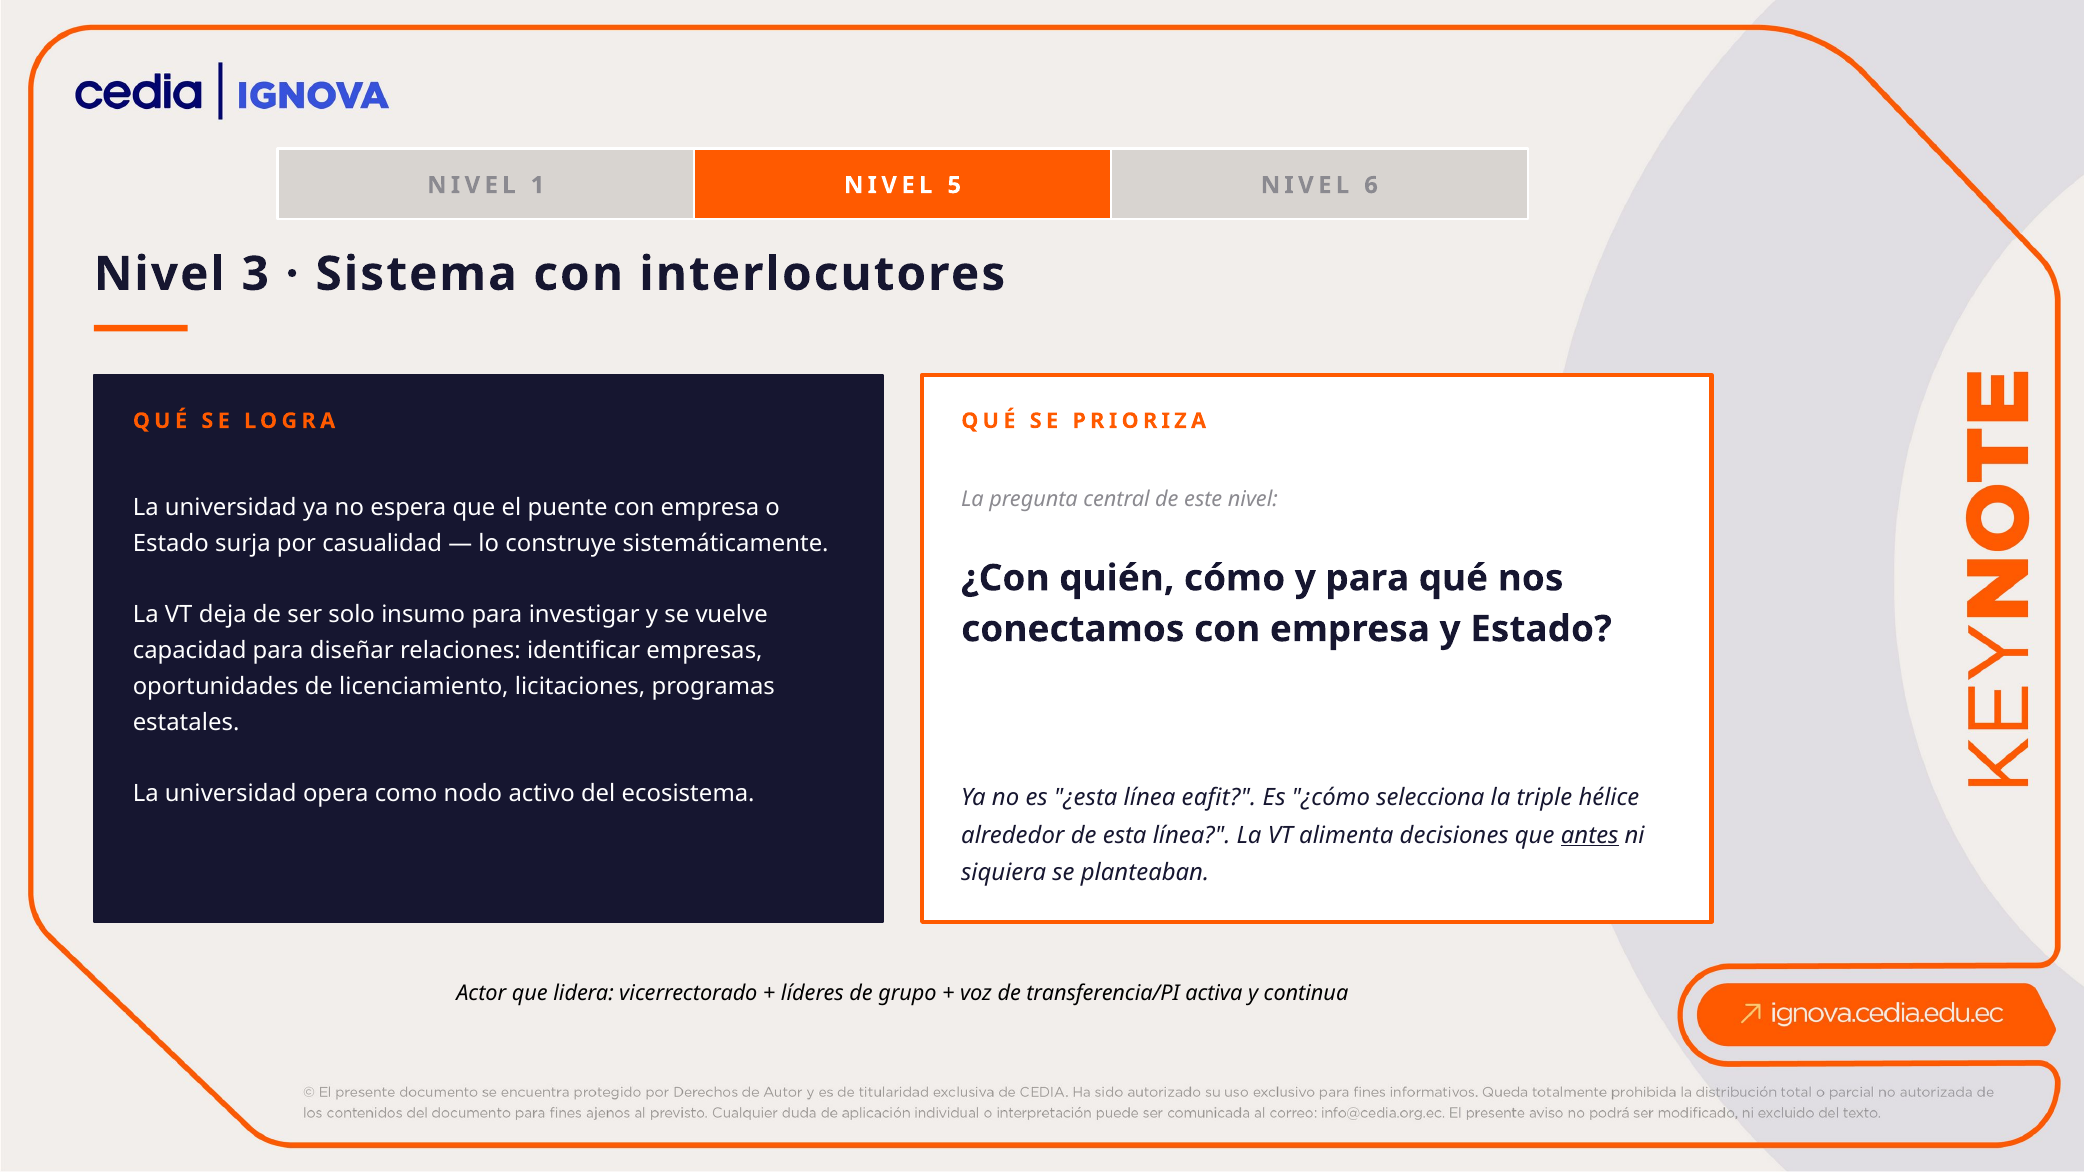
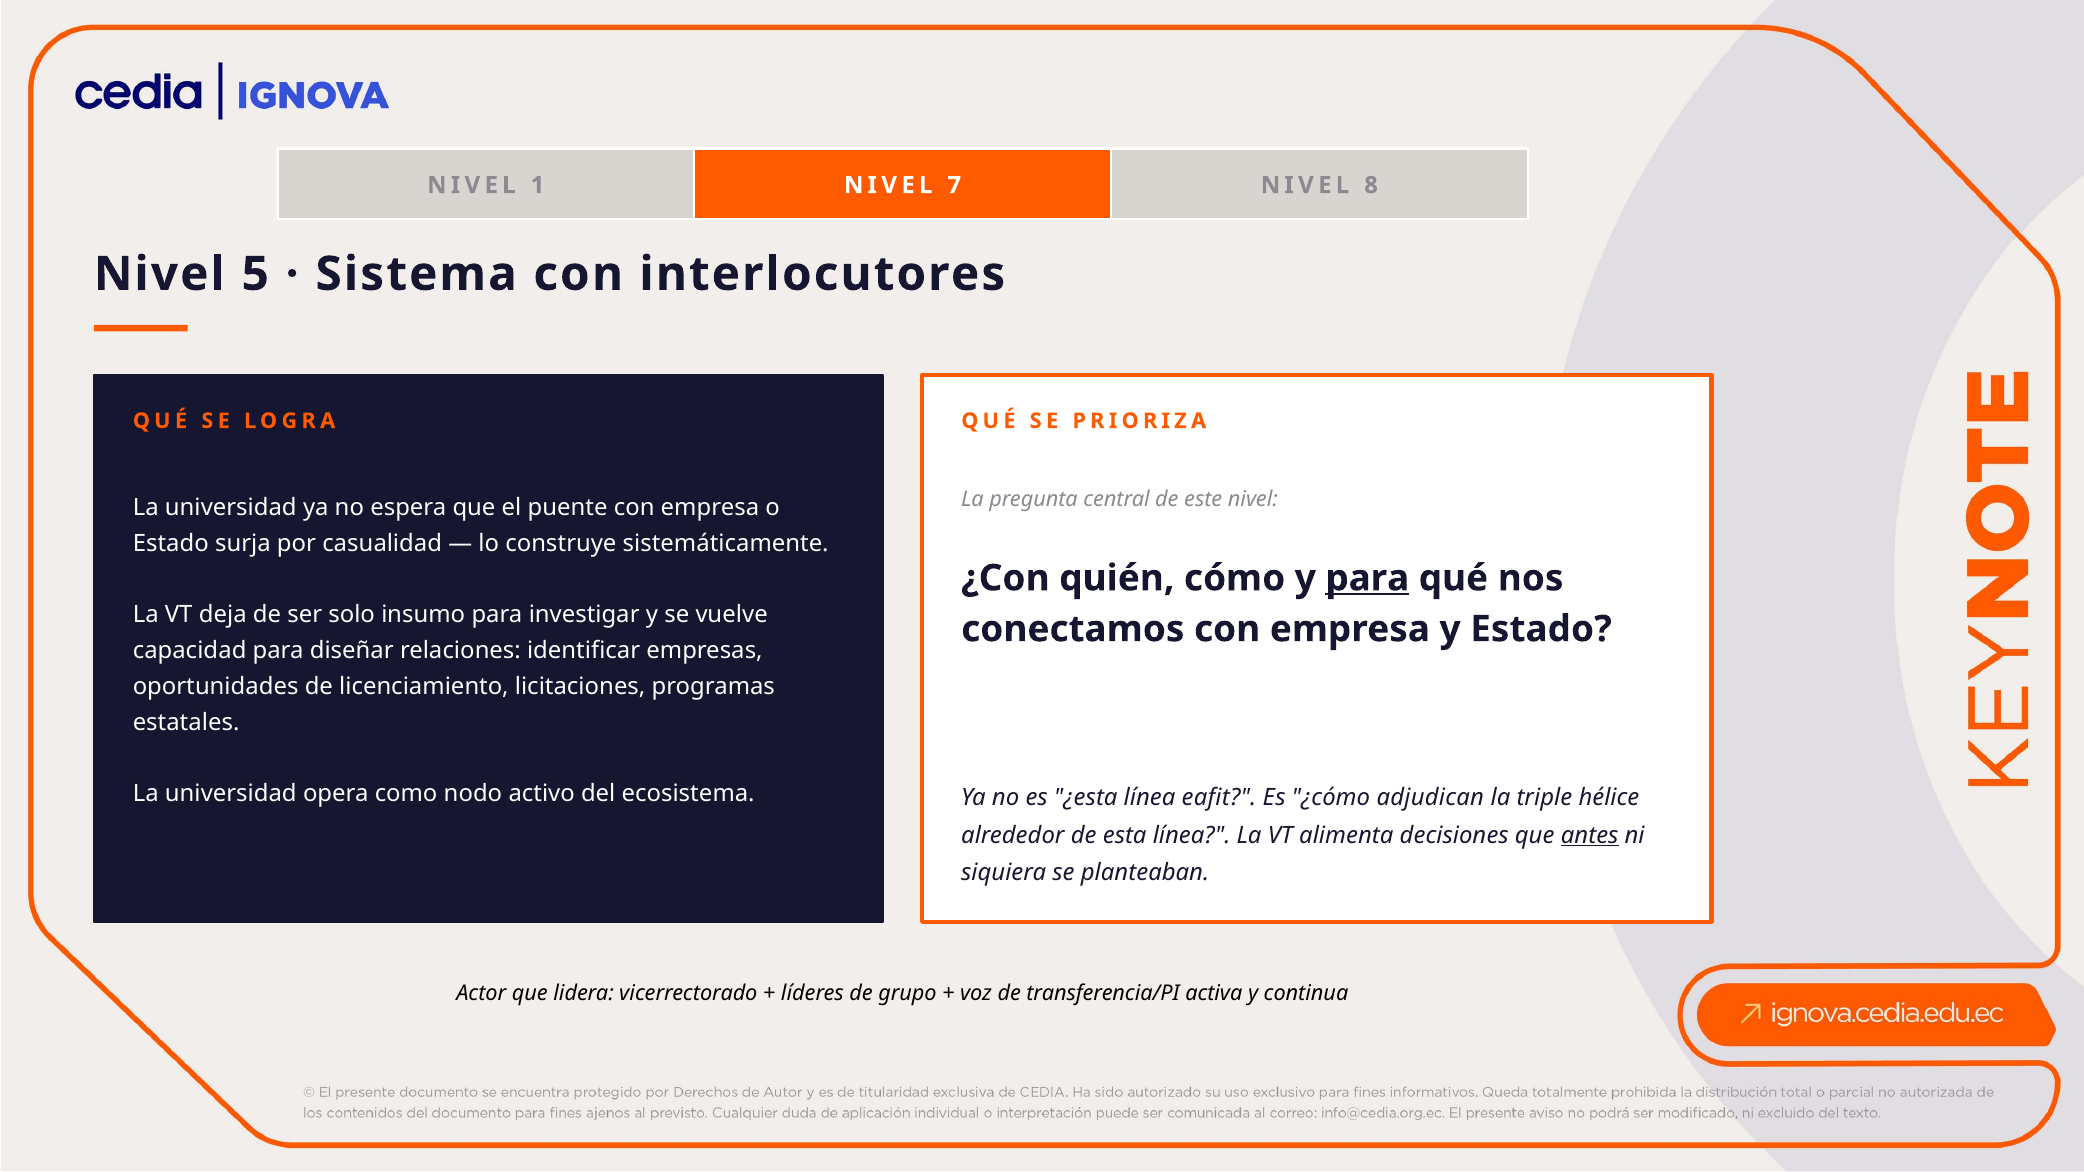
5: 5 -> 7
6: 6 -> 8
3: 3 -> 5
para at (1367, 578) underline: none -> present
selecciona: selecciona -> adjudican
